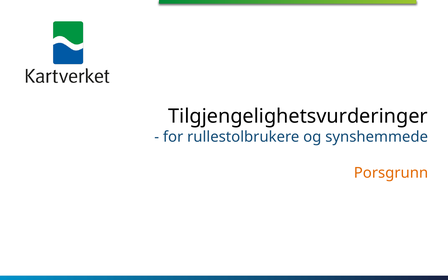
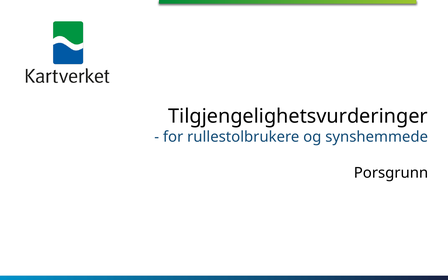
Porsgrunn colour: orange -> black
